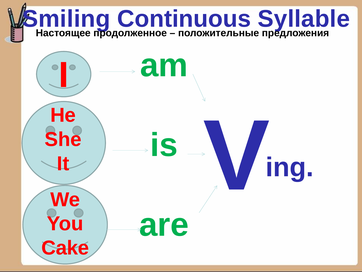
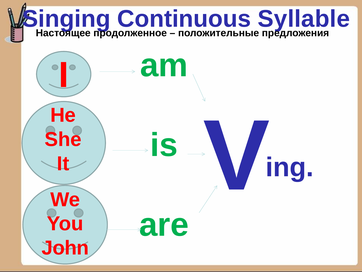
Smiling: Smiling -> Singing
Cake: Cake -> John
